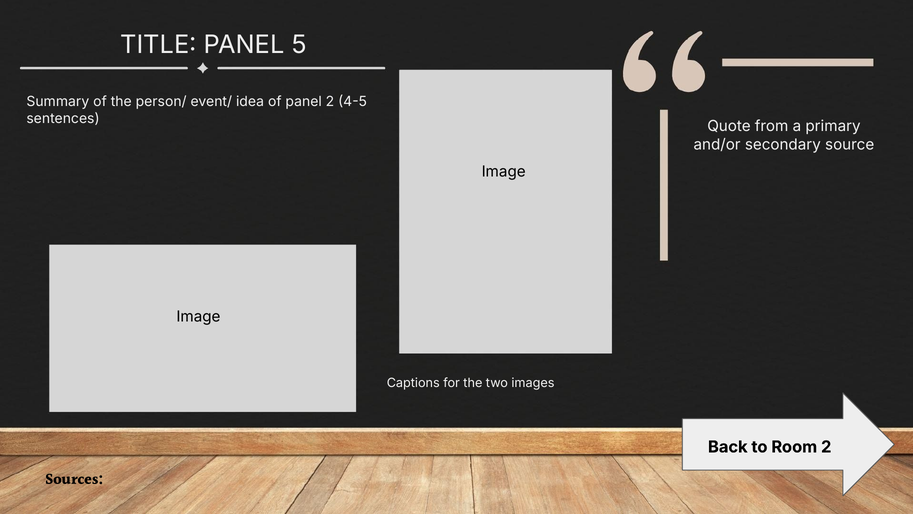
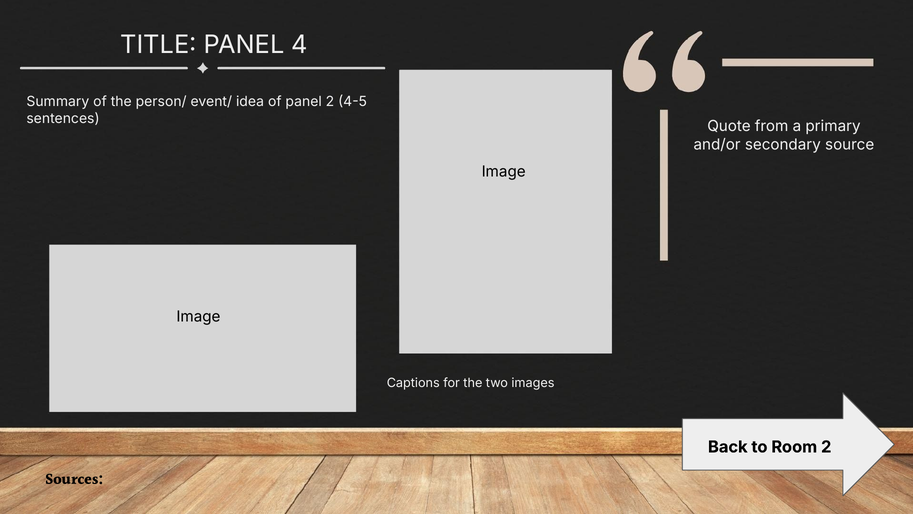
5: 5 -> 4
